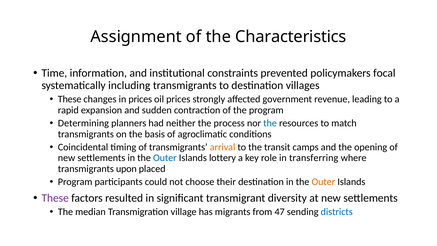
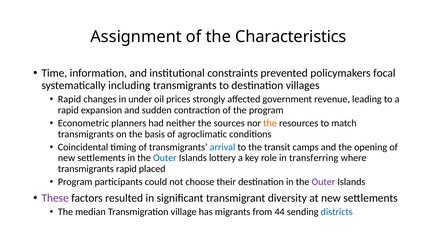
These at (70, 99): These -> Rapid
in prices: prices -> under
Determining: Determining -> Econometric
process: process -> sources
the at (270, 123) colour: blue -> orange
arrival colour: orange -> blue
transmigrants upon: upon -> rapid
Outer at (323, 182) colour: orange -> purple
47: 47 -> 44
